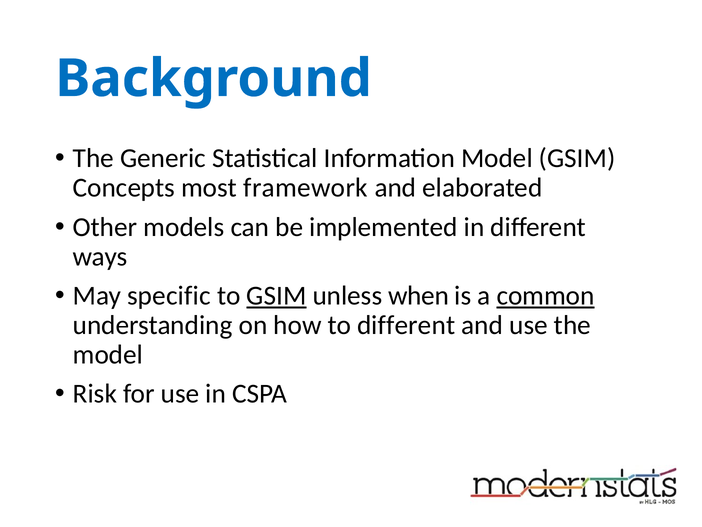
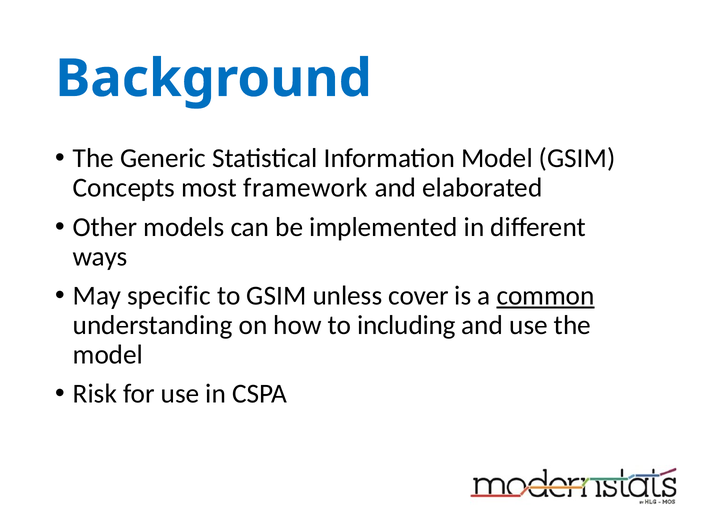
GSIM at (276, 295) underline: present -> none
when: when -> cover
to different: different -> including
